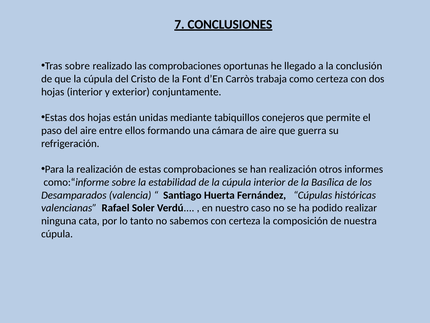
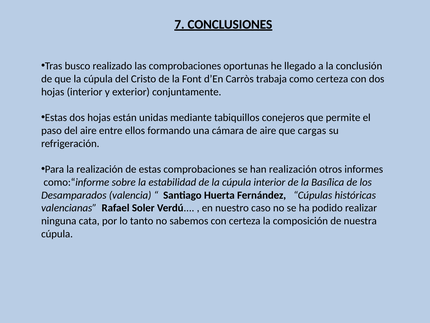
Tras sobre: sobre -> busco
guerra: guerra -> cargas
